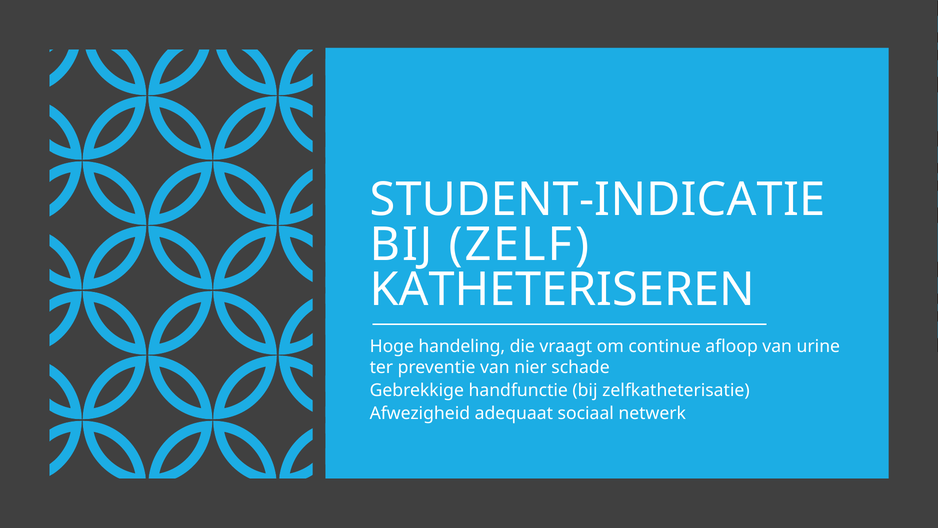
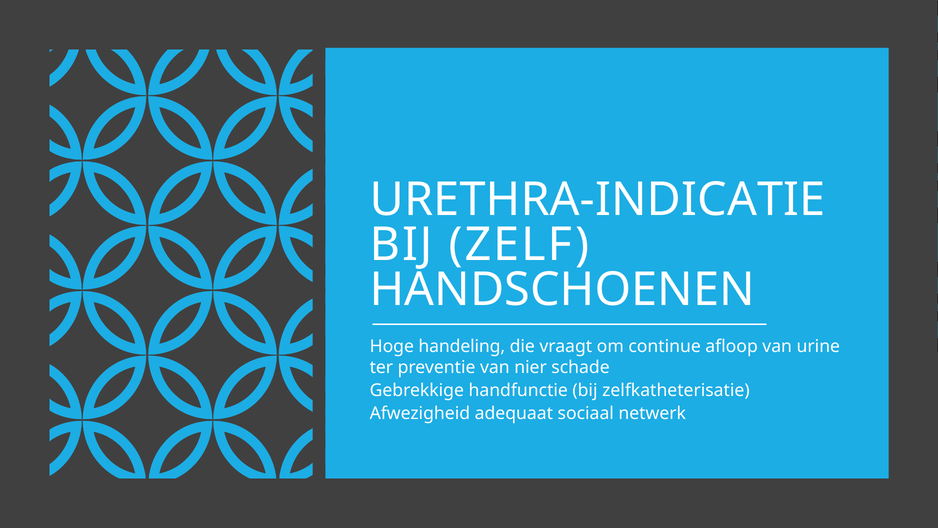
STUDENT-INDICATIE: STUDENT-INDICATIE -> URETHRA-INDICATIE
KATHETERISEREN: KATHETERISEREN -> HANDSCHOENEN
